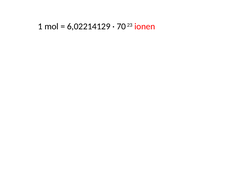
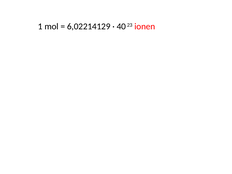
70: 70 -> 40
